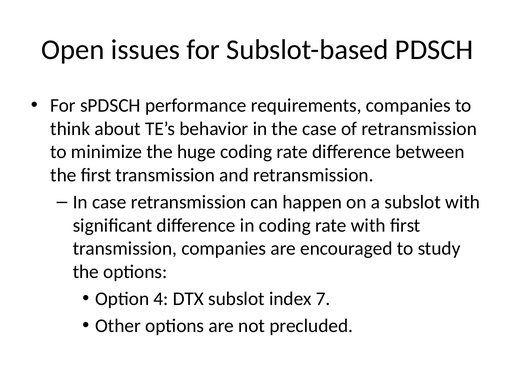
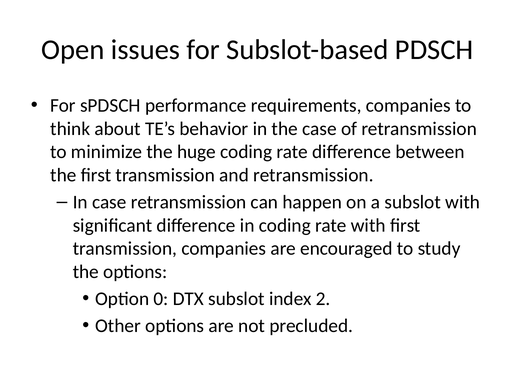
4: 4 -> 0
7: 7 -> 2
